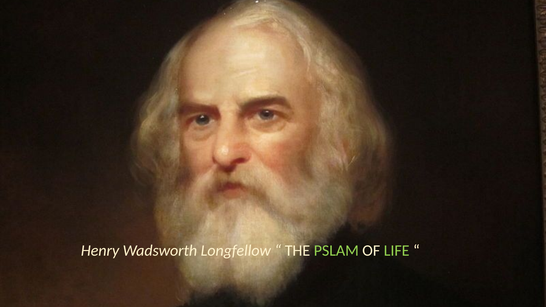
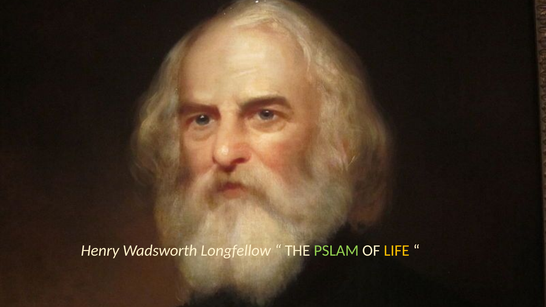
LIFE colour: light green -> yellow
